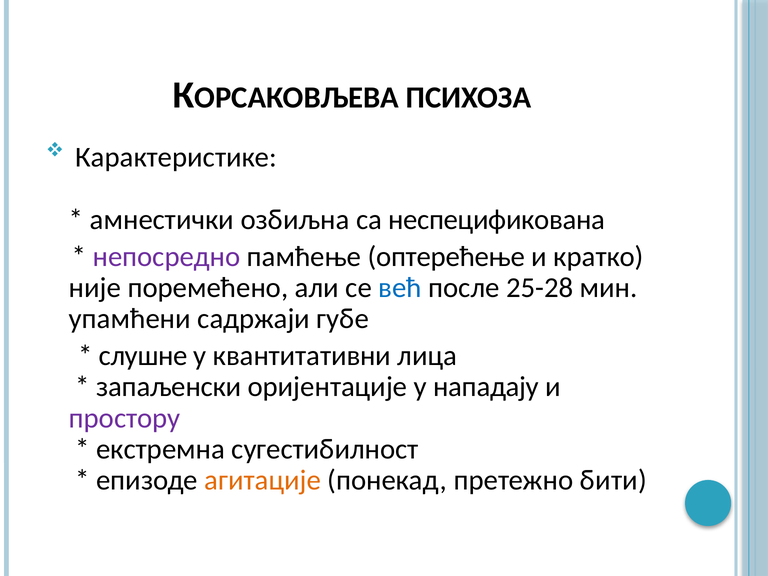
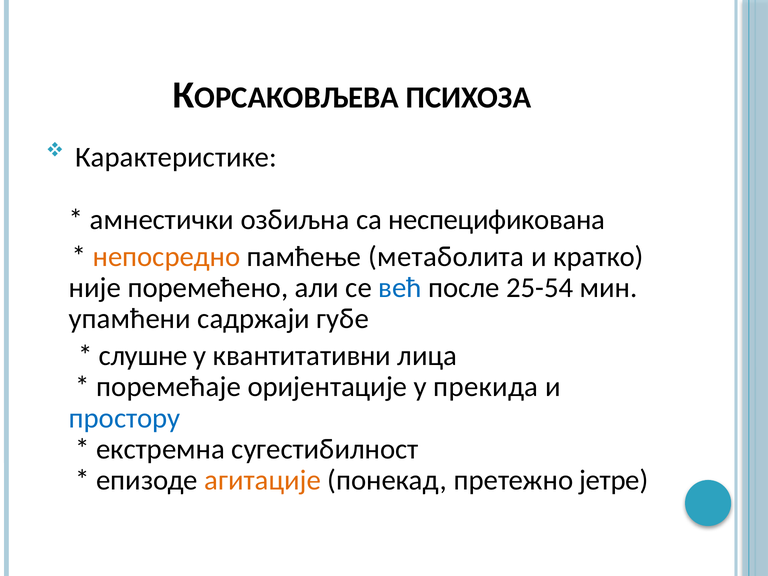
непосредно colour: purple -> orange
оптерећење: оптерећење -> метаболита
25-28: 25-28 -> 25-54
запаљенски: запаљенски -> поремећаје
нападају: нападају -> прекида
простору colour: purple -> blue
бити: бити -> јетре
